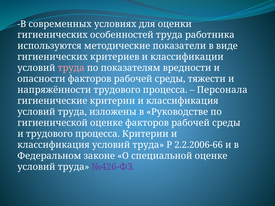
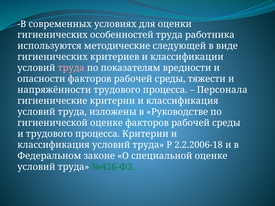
показатели: показатели -> следующей
2.2.2006-66: 2.2.2006-66 -> 2.2.2006-18
№426-ФЗ colour: purple -> green
